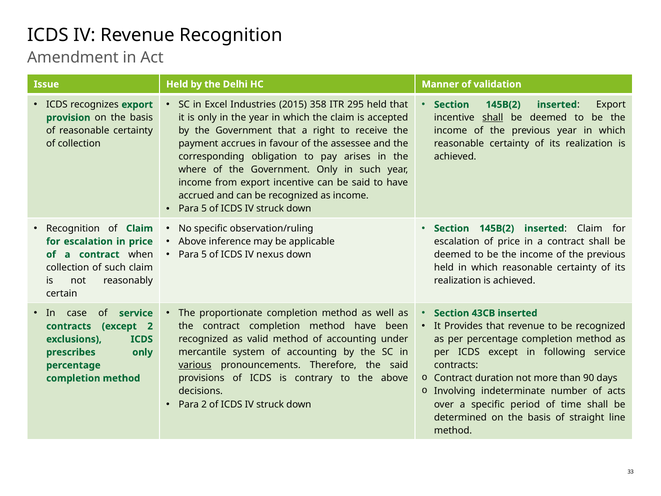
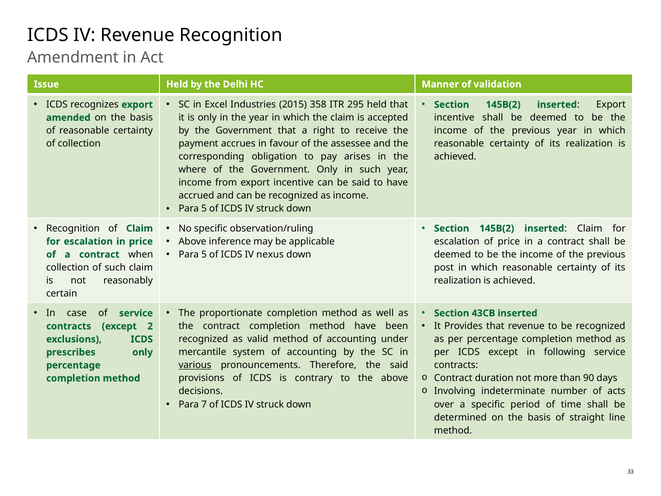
shall at (493, 118) underline: present -> none
provision: provision -> amended
held at (444, 267): held -> post
Para 2: 2 -> 7
